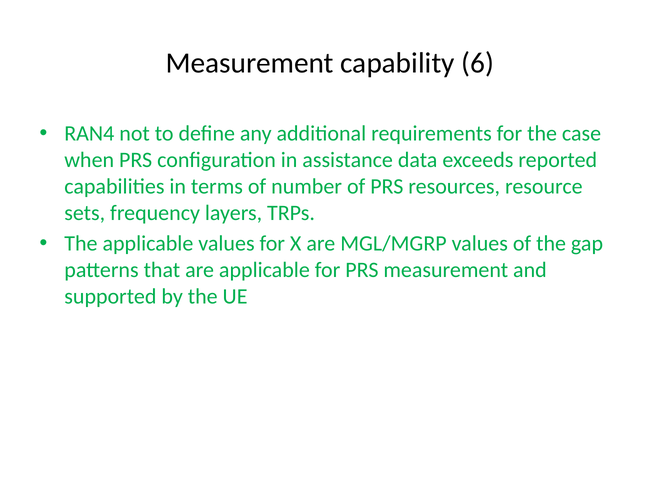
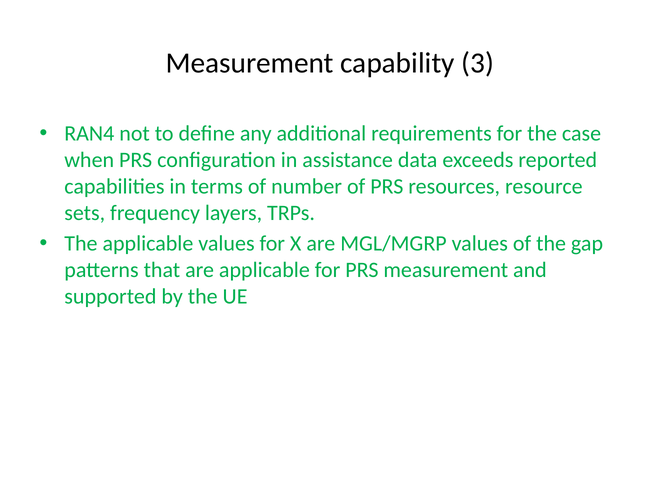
6: 6 -> 3
